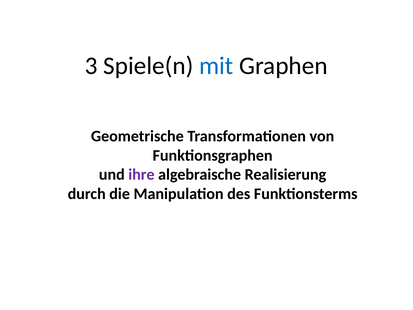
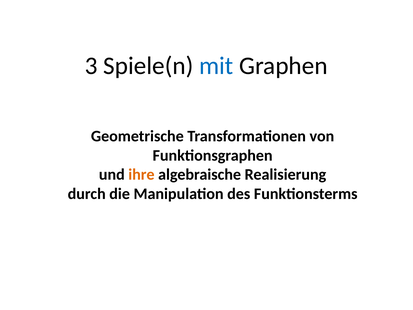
ihre colour: purple -> orange
